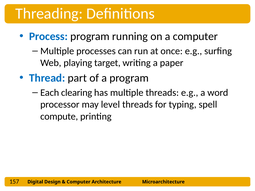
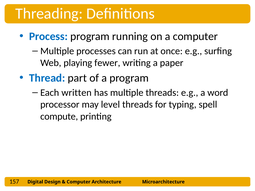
target: target -> fewer
clearing: clearing -> written
